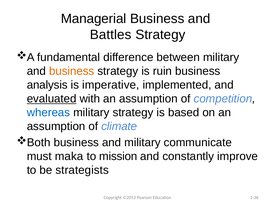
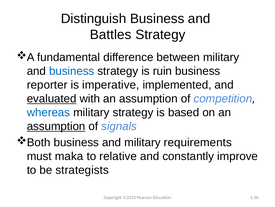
Managerial: Managerial -> Distinguish
business at (72, 71) colour: orange -> blue
analysis: analysis -> reporter
assumption at (56, 126) underline: none -> present
climate: climate -> signals
communicate: communicate -> requirements
mission: mission -> relative
